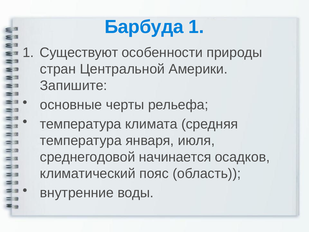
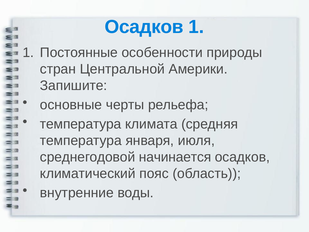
Барбуда at (144, 27): Барбуда -> Осадков
Существуют: Существуют -> Постоянные
